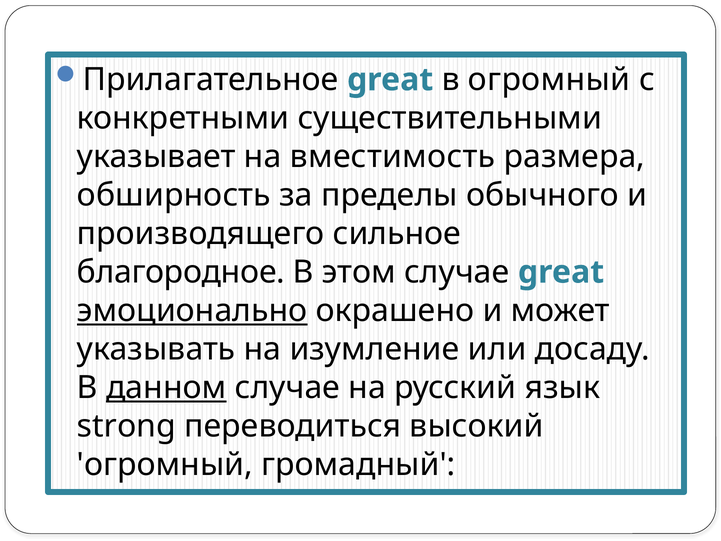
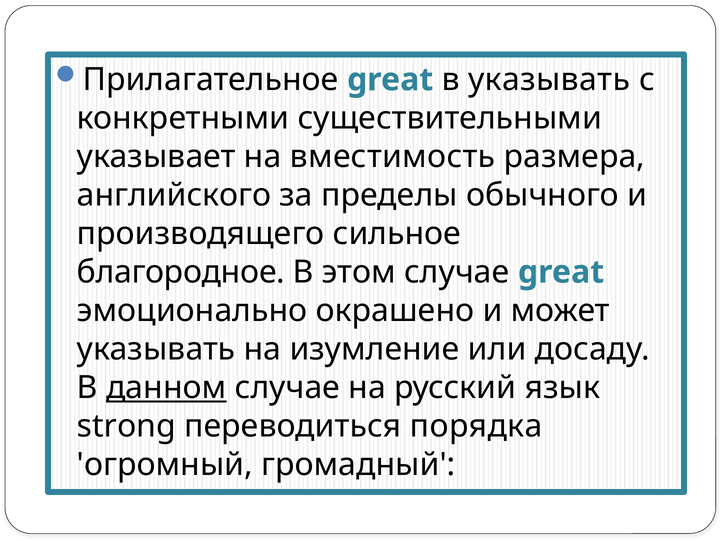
в огромный: огромный -> указывать
обширность: обширность -> английского
эмоционально underline: present -> none
высокий: высокий -> порядка
